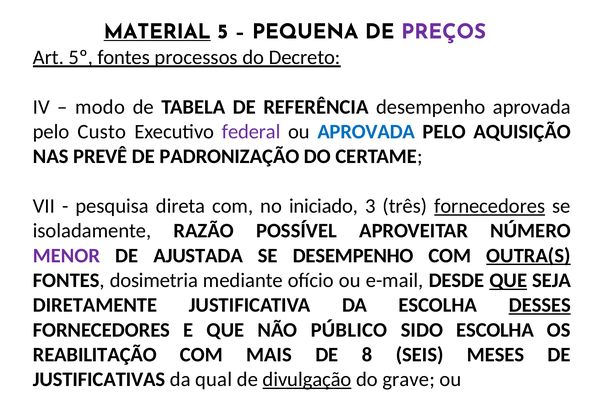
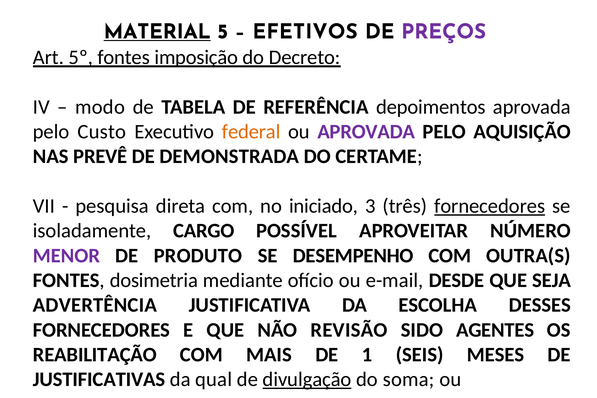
PEQUENA: PEQUENA -> EFETIVOS
processos: processos -> imposição
REFERÊNCIA desempenho: desempenho -> depoimentos
federal colour: purple -> orange
APROVADA at (366, 132) colour: blue -> purple
PADRONIZAÇÃO: PADRONIZAÇÃO -> DEMONSTRADA
RAZÃO: RAZÃO -> CARGO
AJUSTADA: AJUSTADA -> PRODUTO
OUTRA(S underline: present -> none
QUE at (508, 280) underline: present -> none
DIRETAMENTE: DIRETAMENTE -> ADVERTÊNCIA
DESSES underline: present -> none
PÚBLICO: PÚBLICO -> REVISÃO
SIDO ESCOLHA: ESCOLHA -> AGENTES
8: 8 -> 1
grave: grave -> soma
